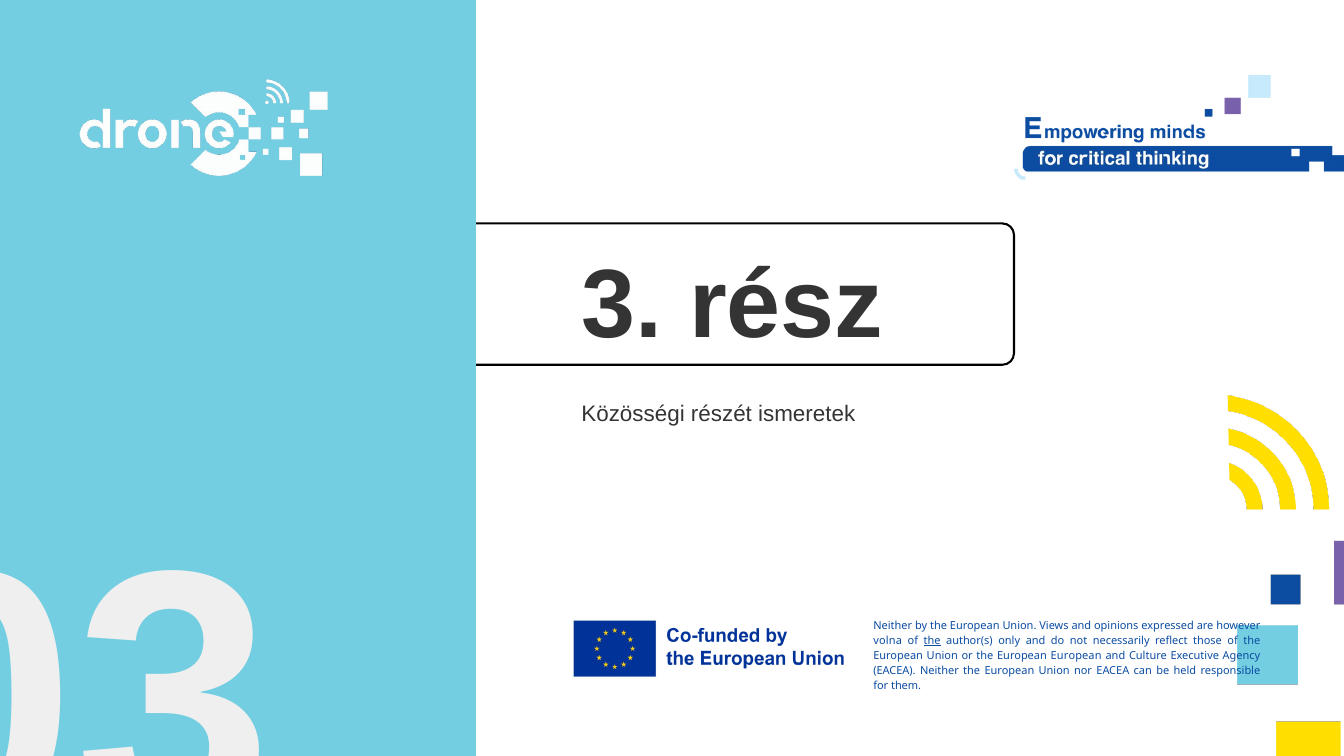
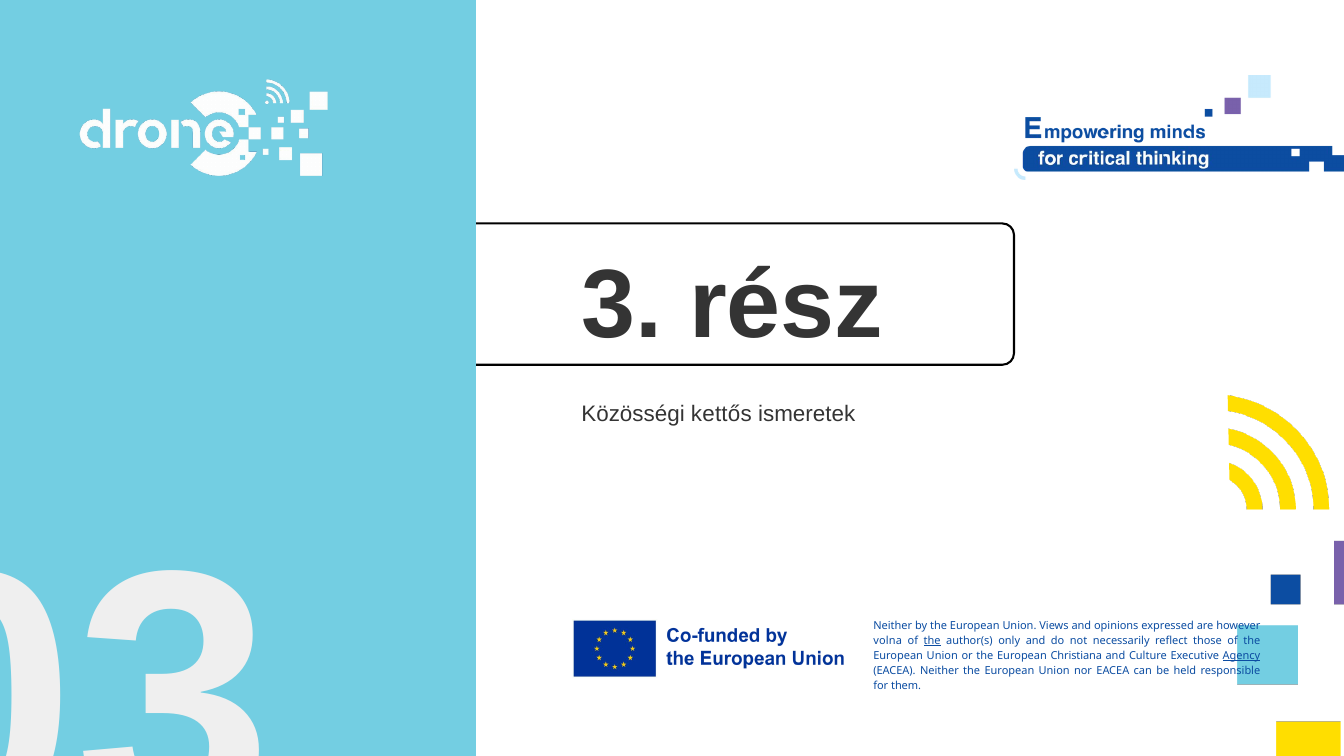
részét: részét -> kettős
European European: European -> Christiana
Agency underline: none -> present
